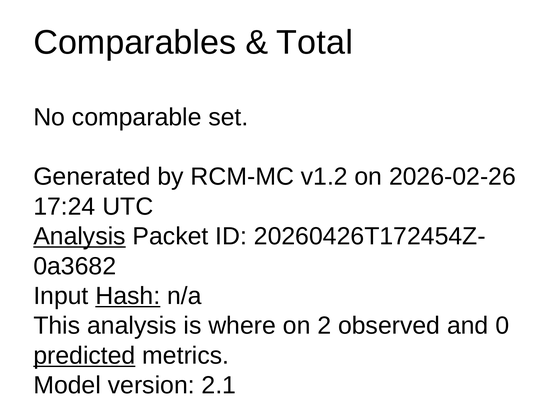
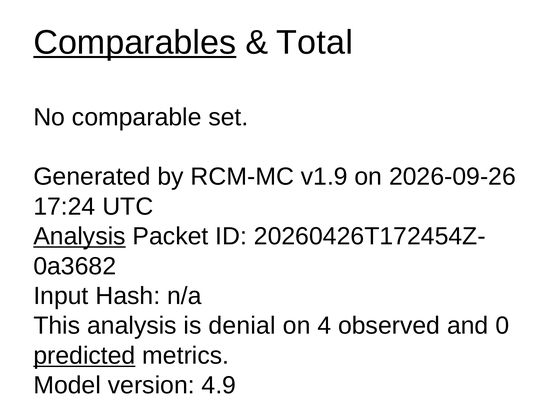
Comparables underline: none -> present
v1.2: v1.2 -> v1.9
2026-02-26: 2026-02-26 -> 2026-09-26
Hash underline: present -> none
where: where -> denial
2: 2 -> 4
2.1: 2.1 -> 4.9
